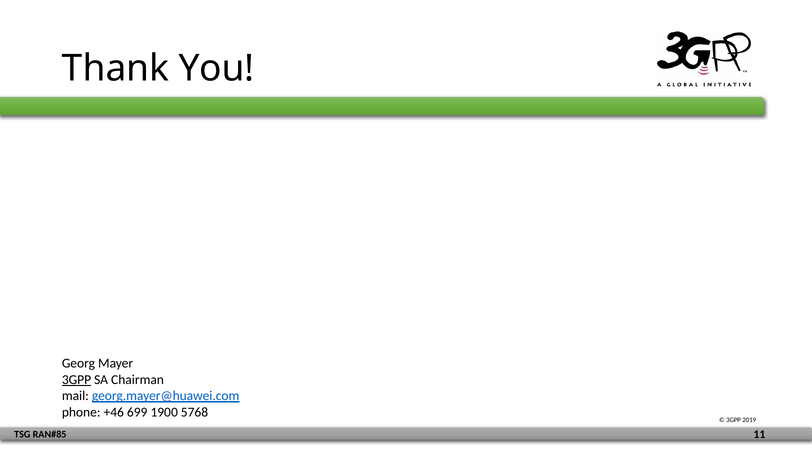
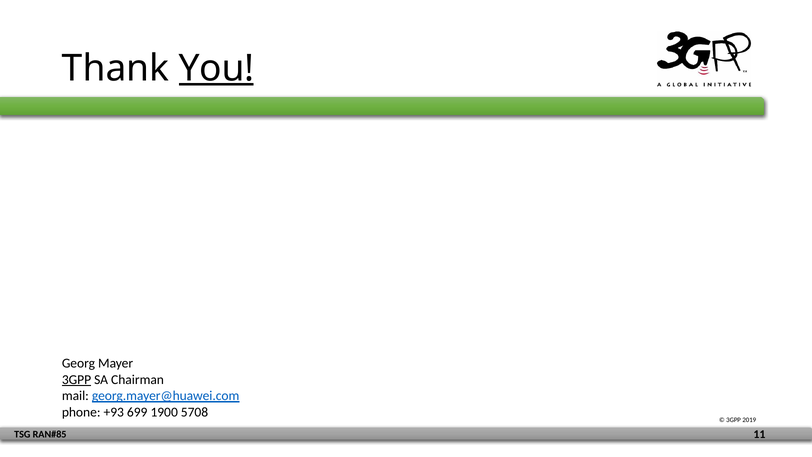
You underline: none -> present
+46: +46 -> +93
5768: 5768 -> 5708
